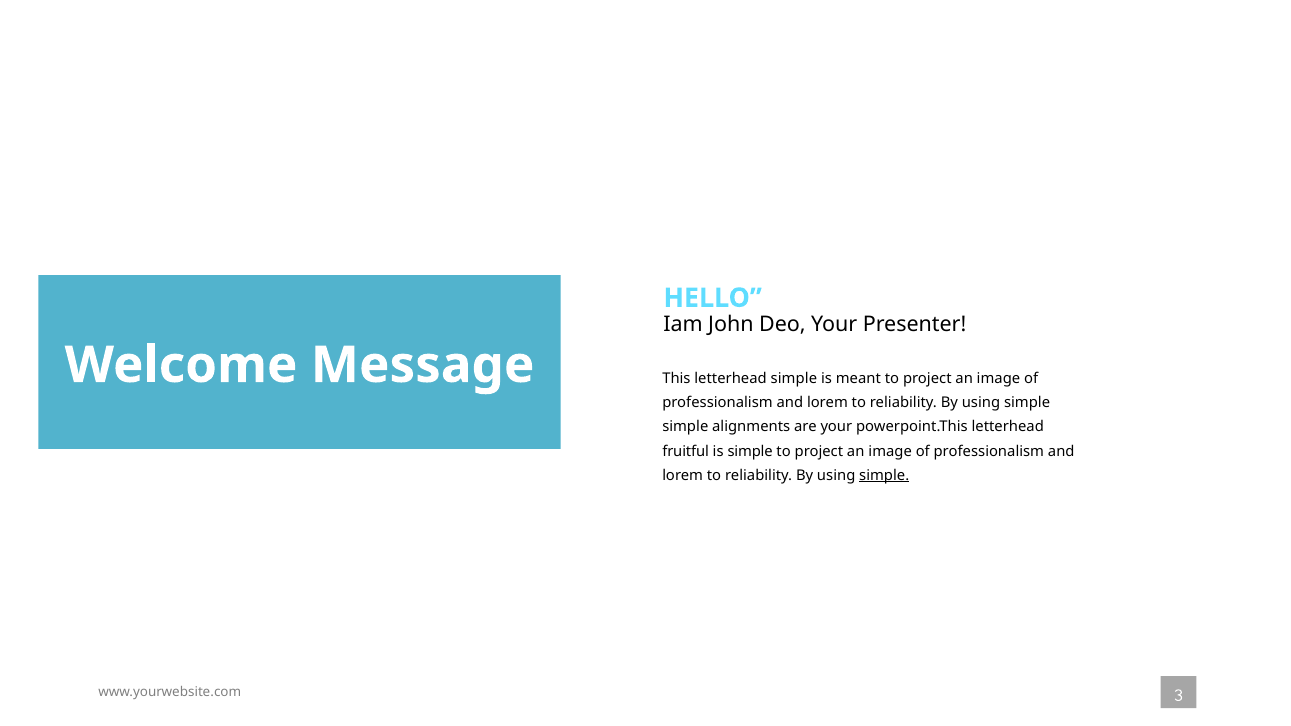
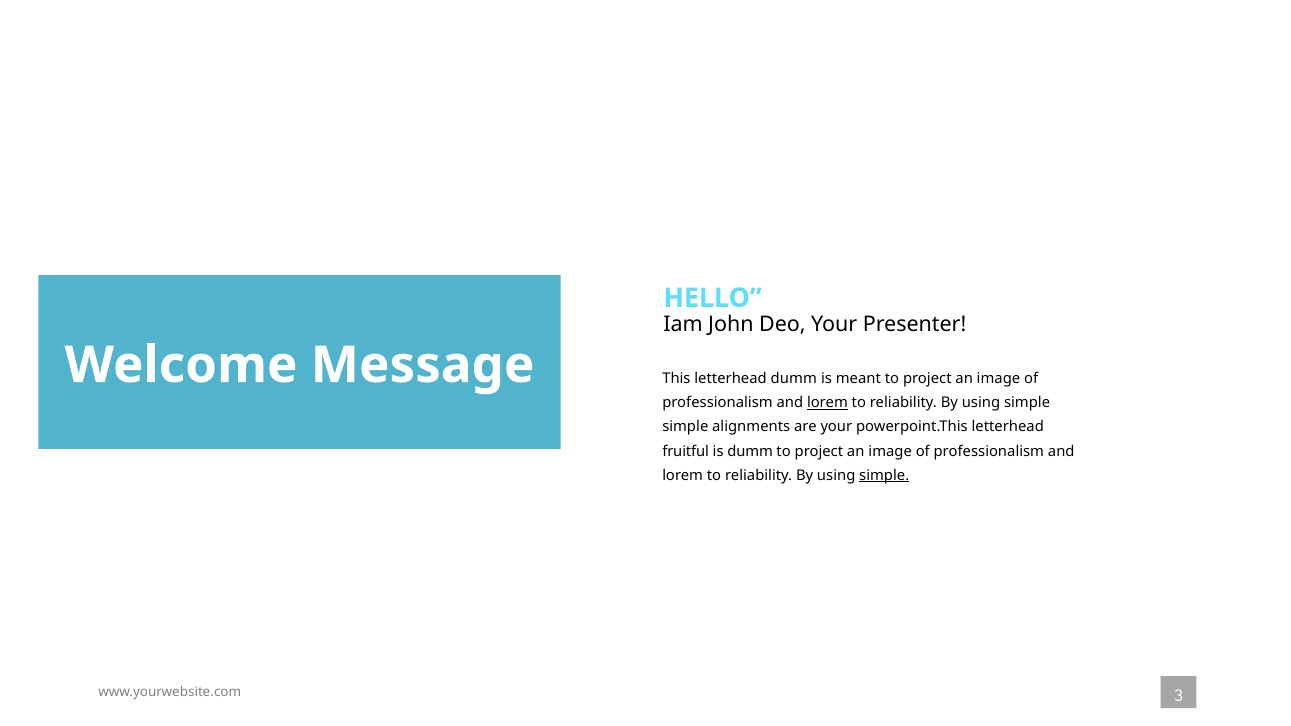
letterhead simple: simple -> dumm
lorem at (827, 403) underline: none -> present
is simple: simple -> dumm
